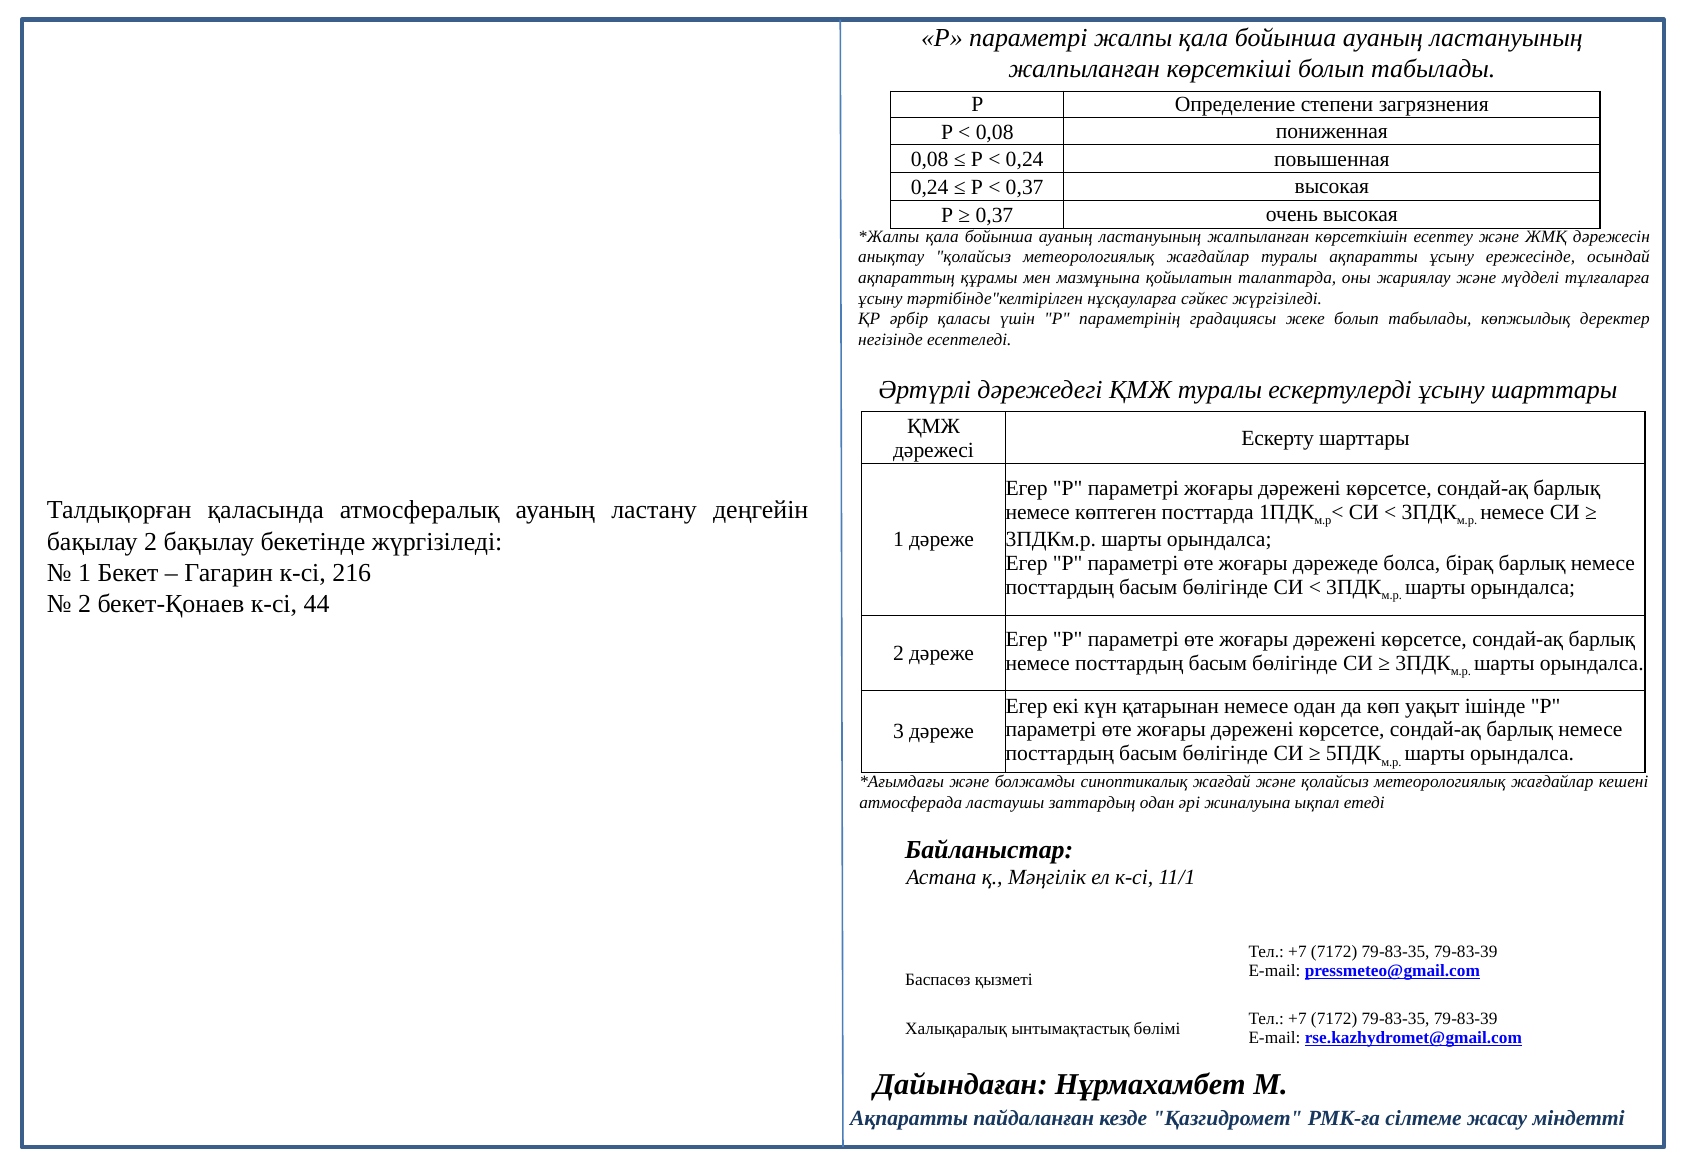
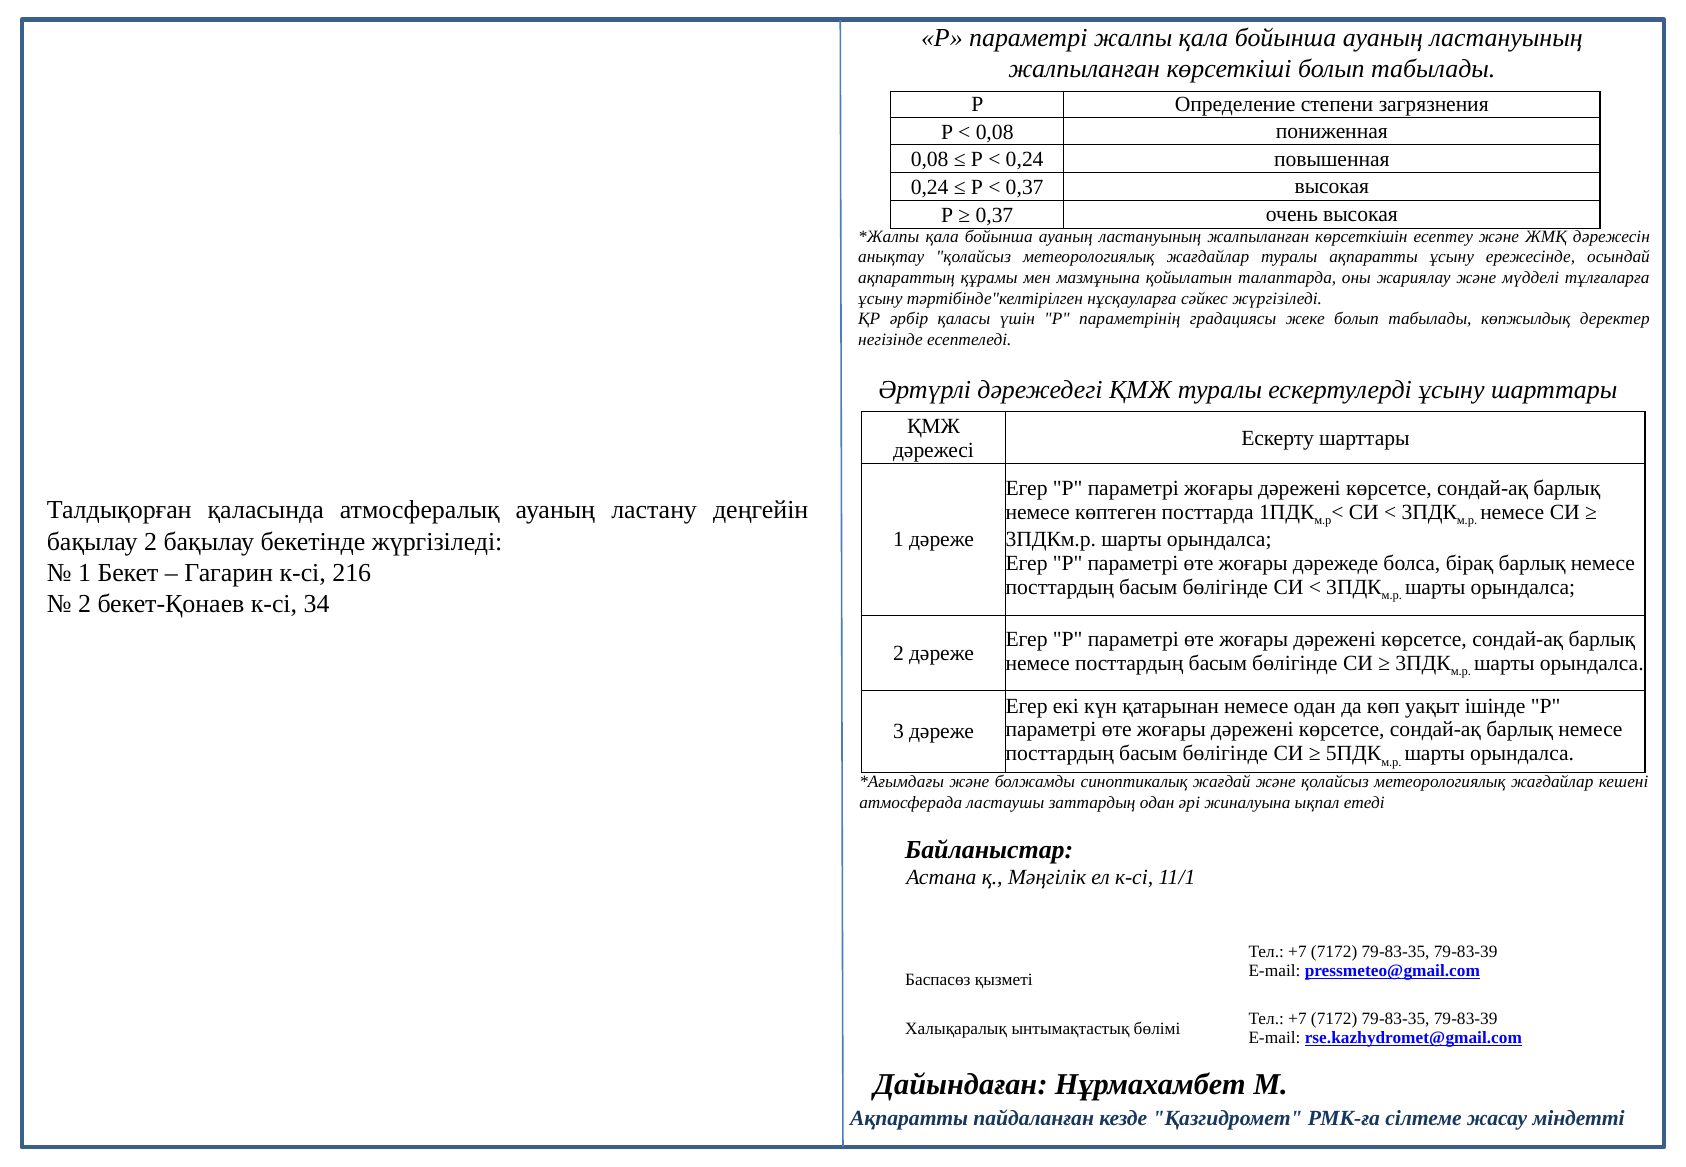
44: 44 -> 34
